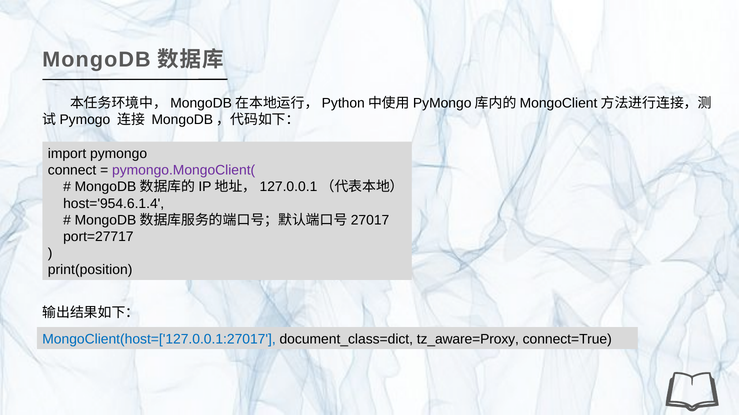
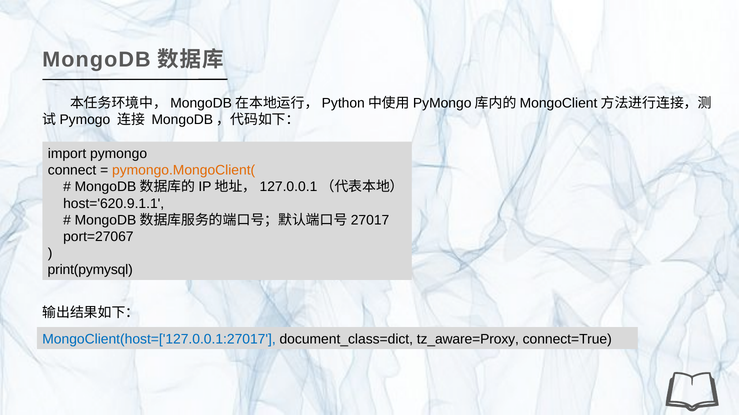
pymongo.MongoClient( colour: purple -> orange
host='954.6.1.4: host='954.6.1.4 -> host='620.9.1.1
port=27717: port=27717 -> port=27067
print(position: print(position -> print(pymysql
